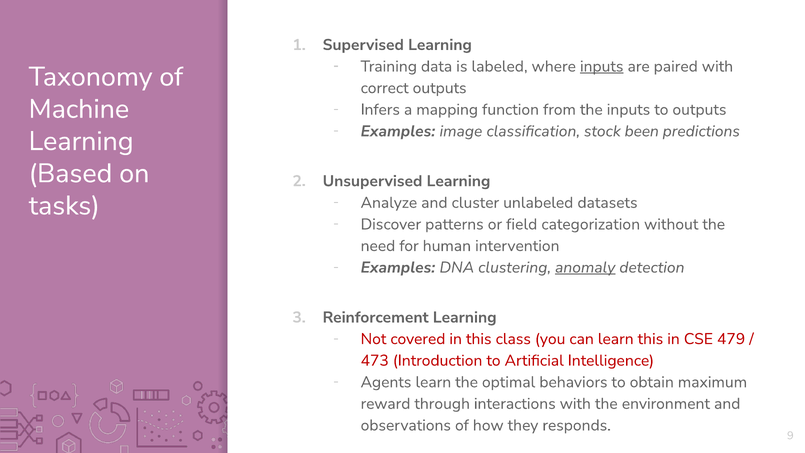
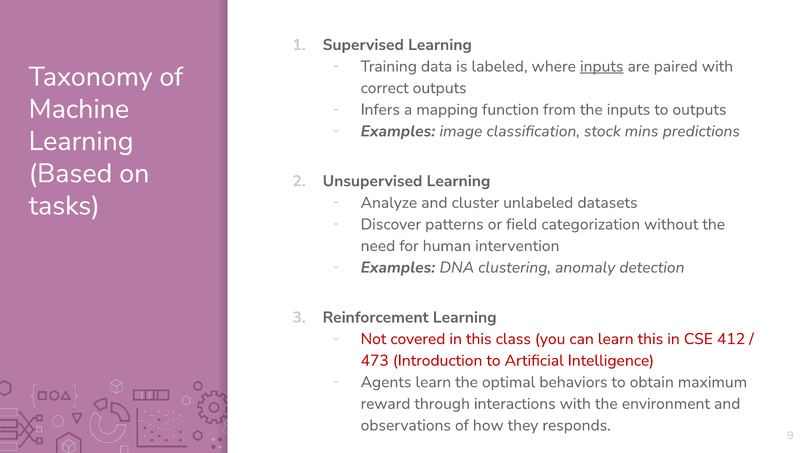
been: been -> mins
anomaly underline: present -> none
479: 479 -> 412
